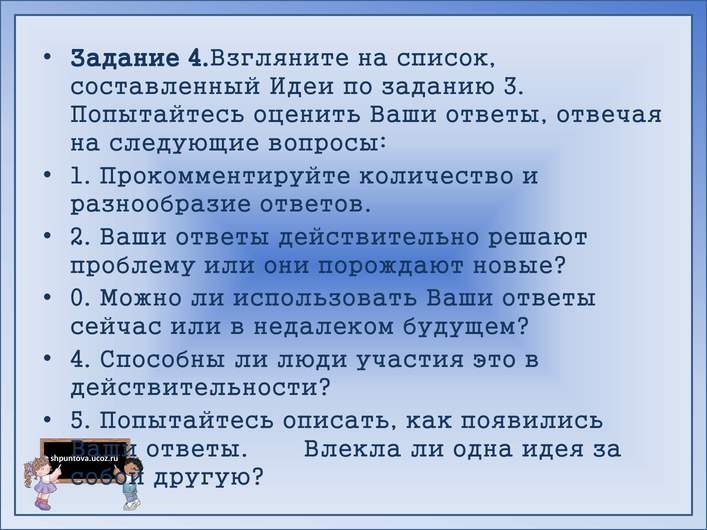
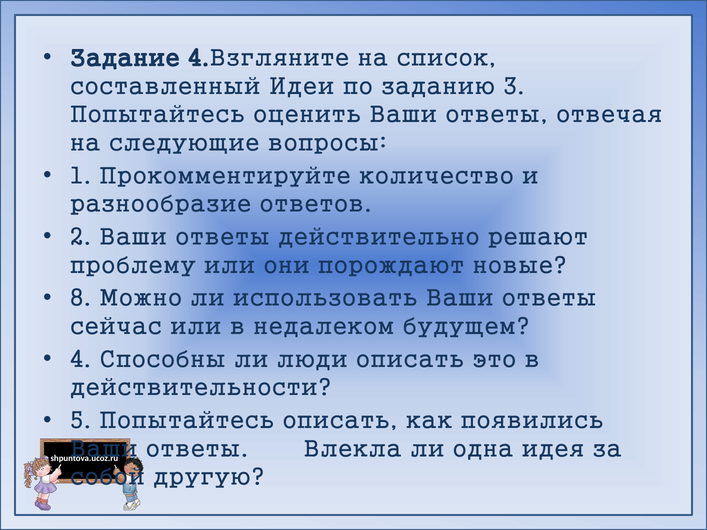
0: 0 -> 8
люди участия: участия -> описать
